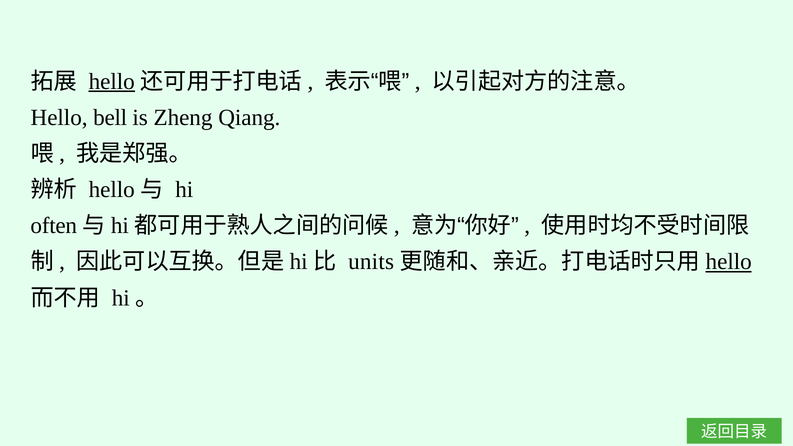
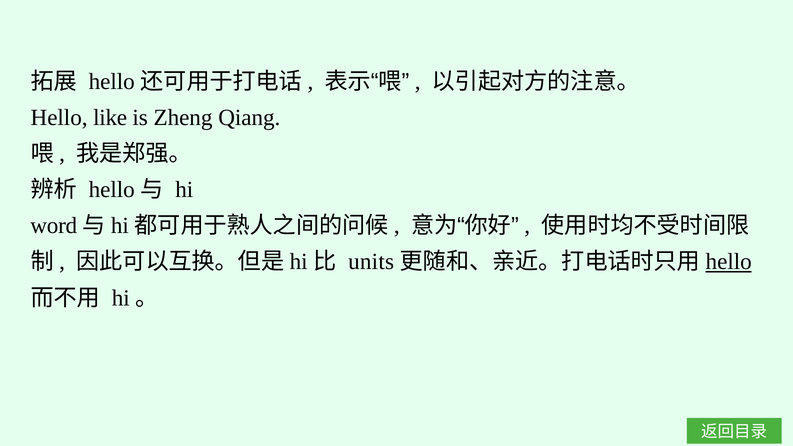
hello at (112, 81) underline: present -> none
bell: bell -> like
often: often -> word
